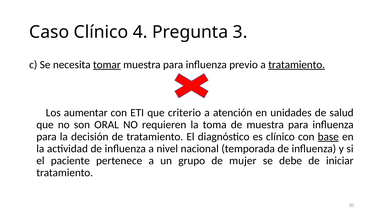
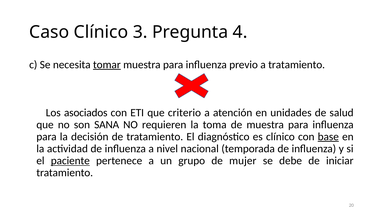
4: 4 -> 3
3: 3 -> 4
tratamiento at (297, 65) underline: present -> none
aumentar: aumentar -> asociados
ORAL: ORAL -> SANA
paciente underline: none -> present
